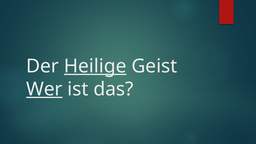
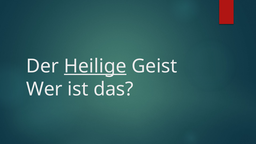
Wer underline: present -> none
